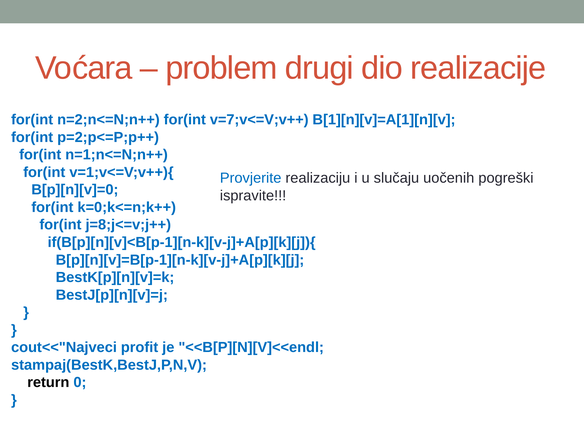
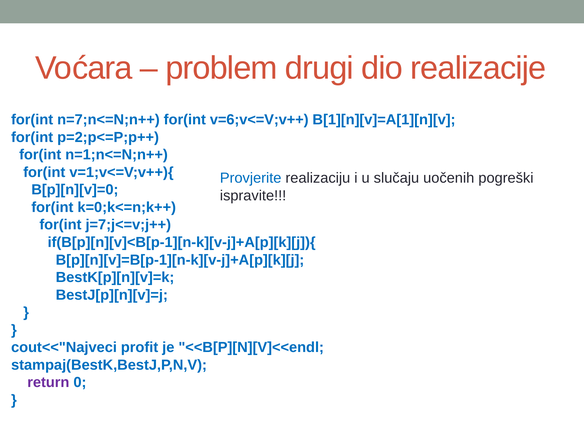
n=2;n<=N;n++: n=2;n<=N;n++ -> n=7;n<=N;n++
v=7;v<=V;v++: v=7;v<=V;v++ -> v=6;v<=V;v++
j=8;j<=v;j++: j=8;j<=v;j++ -> j=7;j<=v;j++
return colour: black -> purple
